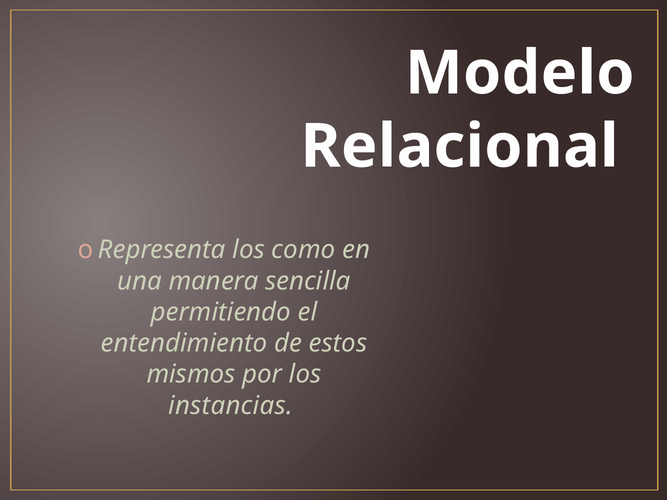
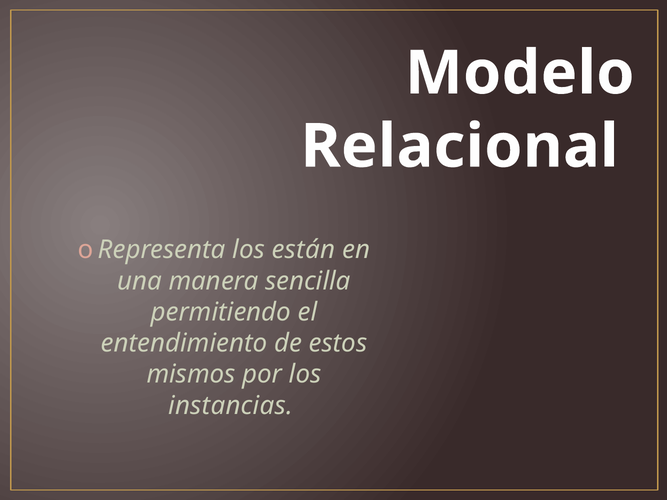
como: como -> están
